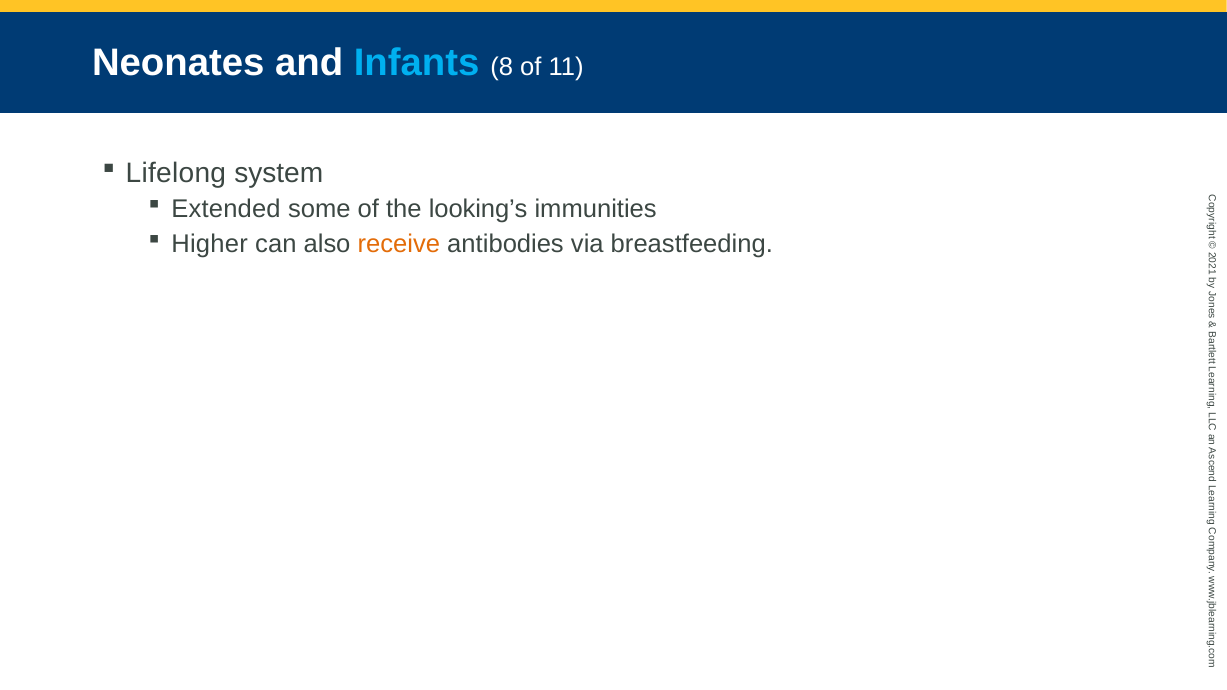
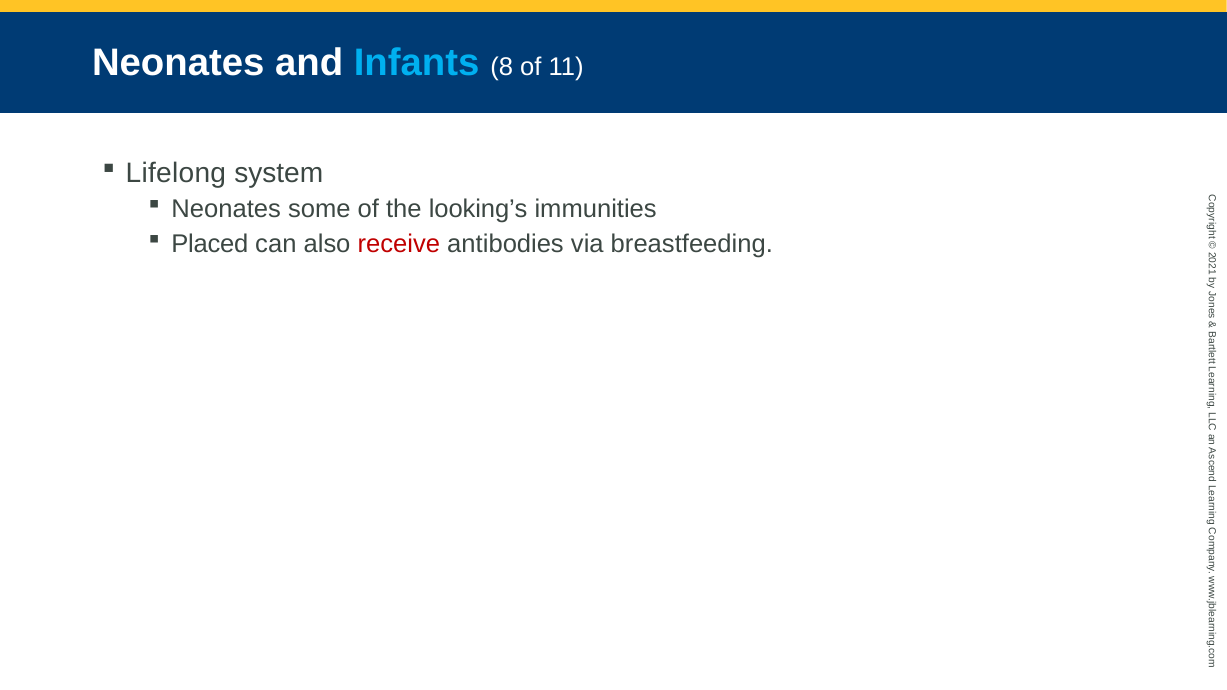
Extended at (226, 209): Extended -> Neonates
Higher: Higher -> Placed
receive colour: orange -> red
